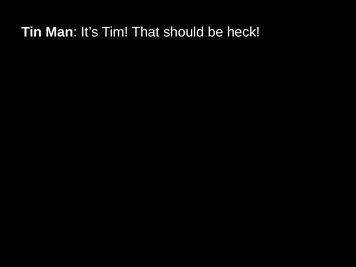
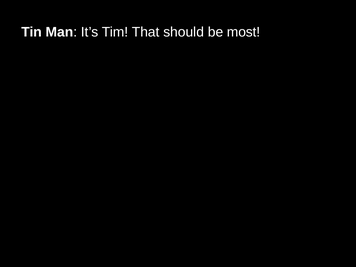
heck: heck -> most
